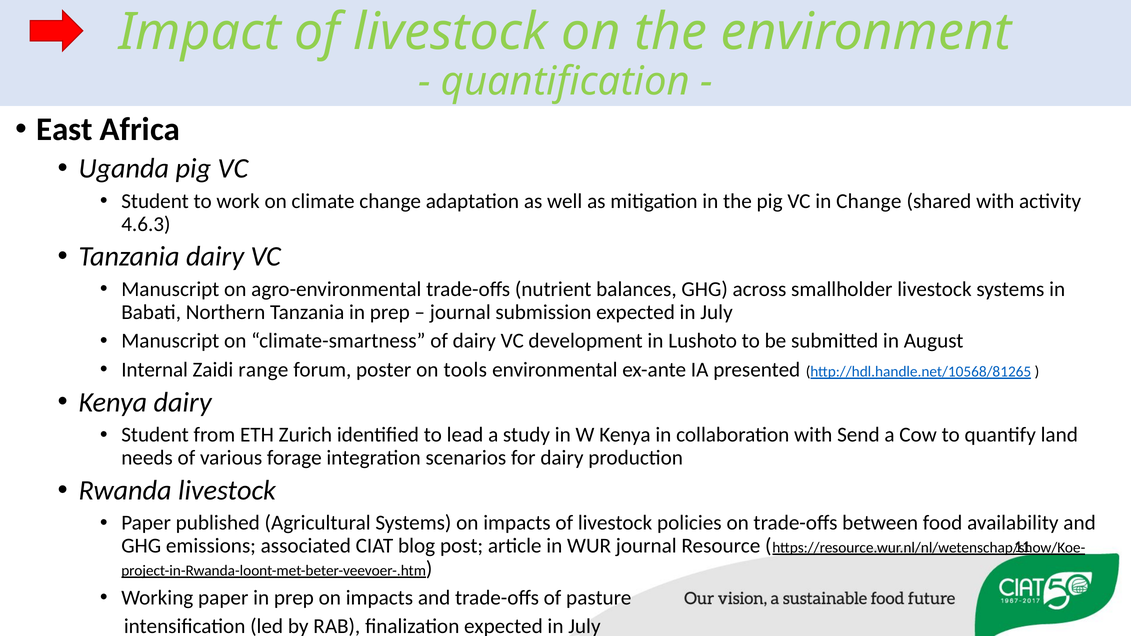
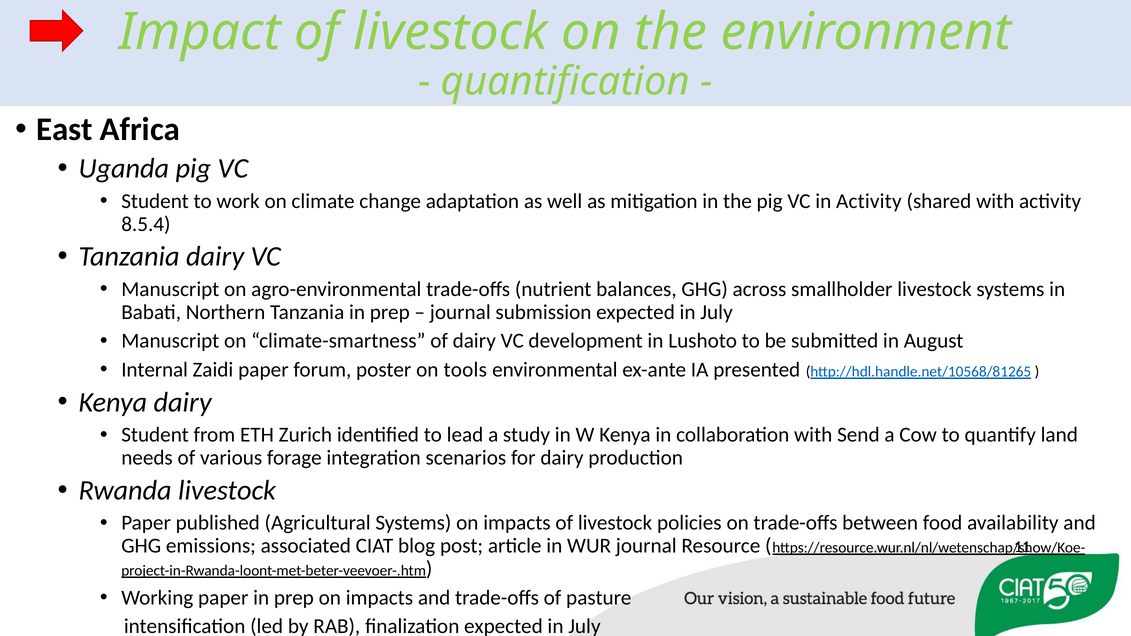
in Change: Change -> Activity
4.6.3: 4.6.3 -> 8.5.4
Zaidi range: range -> paper
